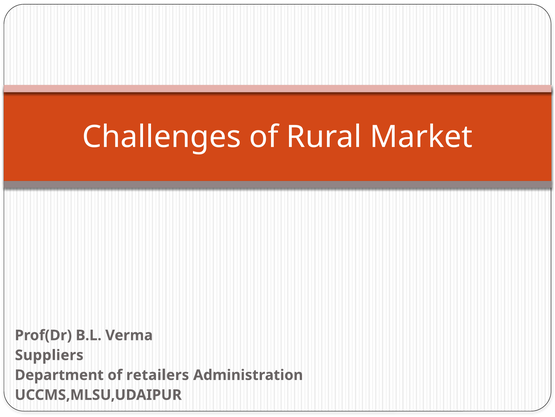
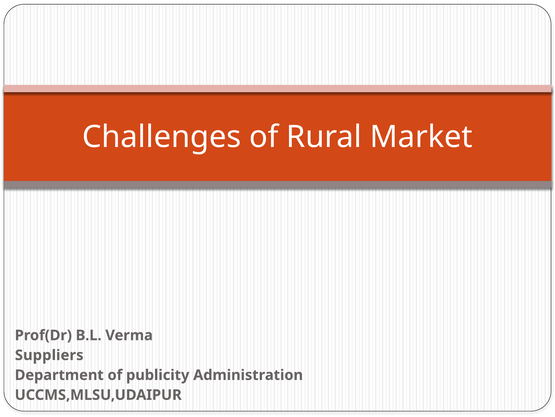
retailers: retailers -> publicity
